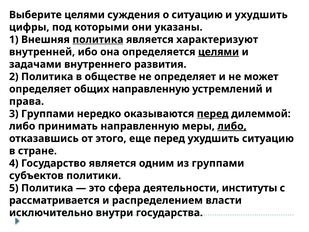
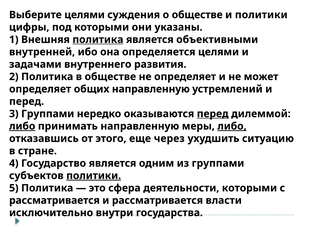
о ситуацию: ситуацию -> обществе
и ухудшить: ухудшить -> политики
характеризуют: характеризуют -> объективными
целями at (219, 52) underline: present -> none
права at (27, 101): права -> перед
либо at (22, 126) underline: none -> present
еще перед: перед -> через
политики at (94, 175) underline: none -> present
деятельности институты: институты -> которыми
и распределением: распределением -> рассматривается
